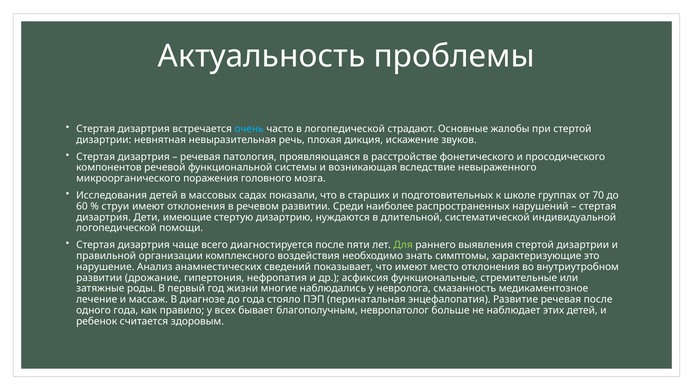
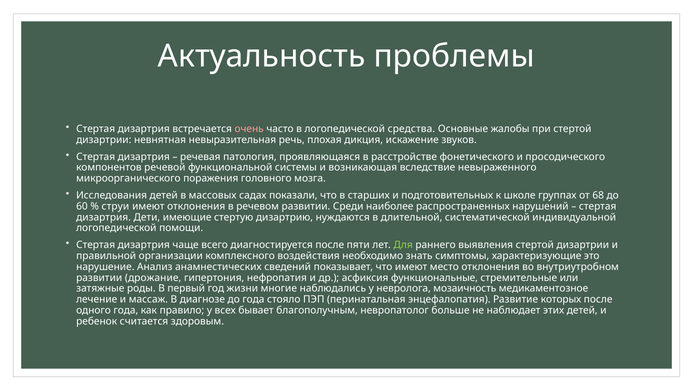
очень colour: light blue -> pink
страдают: страдают -> средства
70: 70 -> 68
смазанность: смазанность -> мозаичность
Развитие речевая: речевая -> которых
